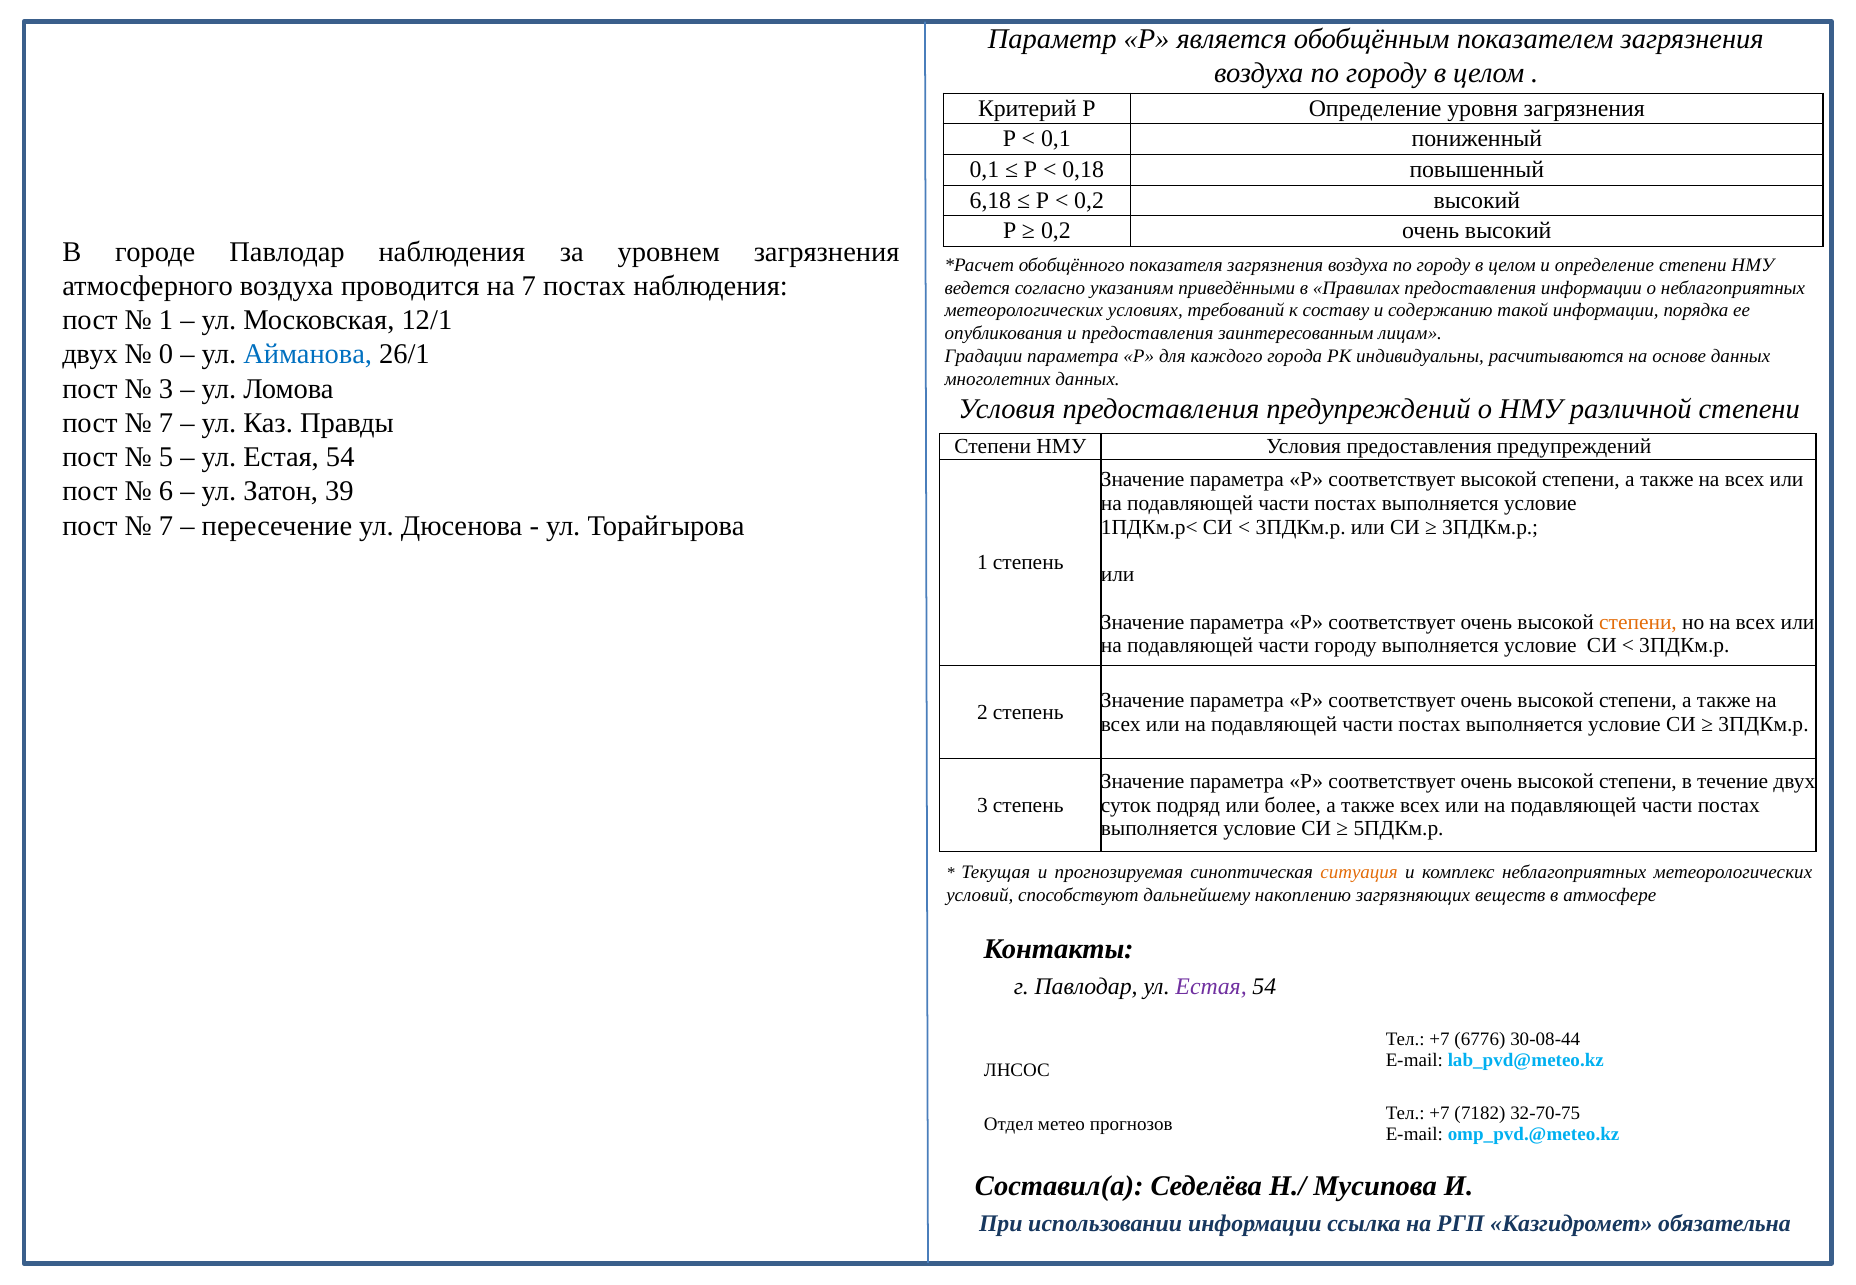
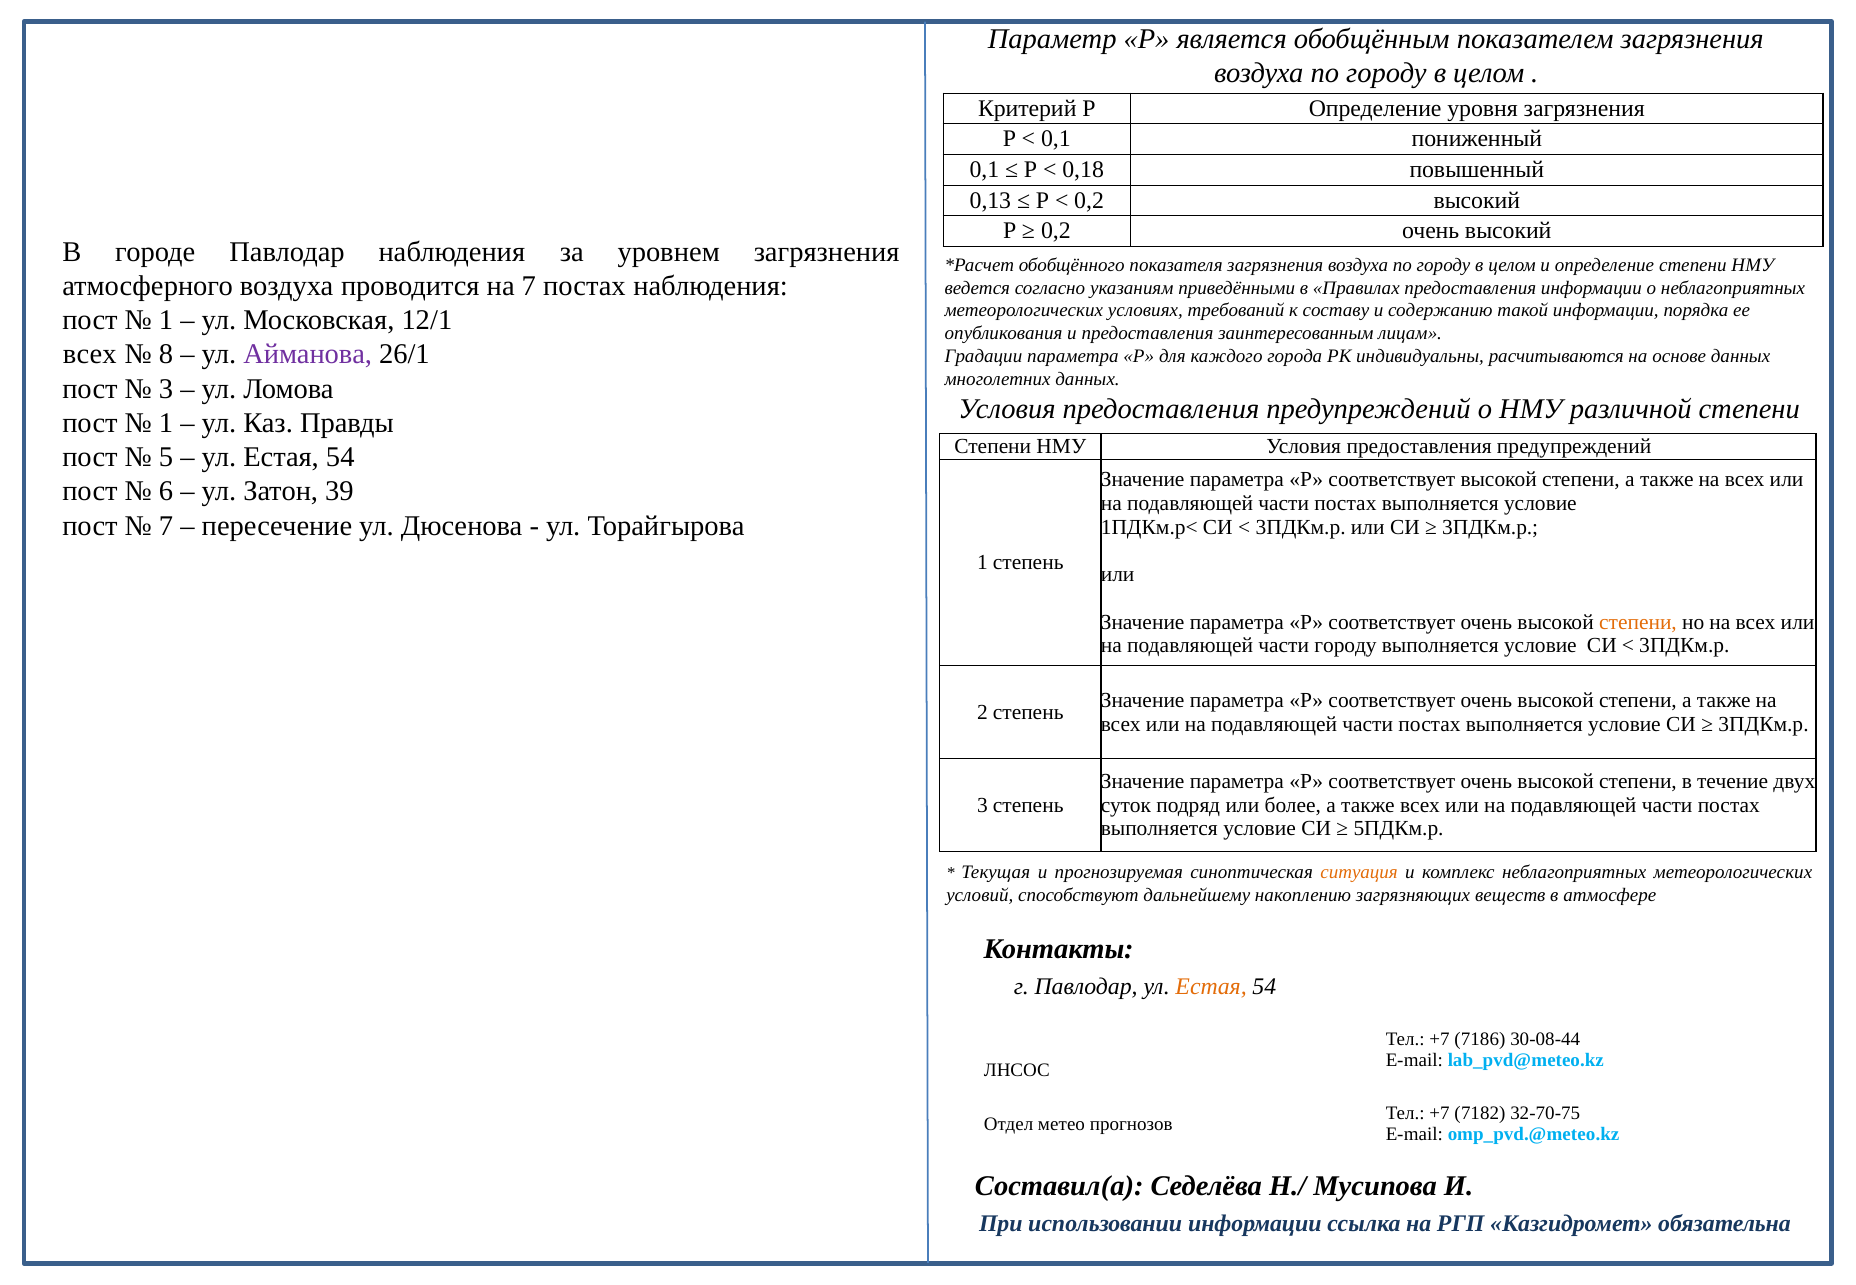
6,18: 6,18 -> 0,13
двух at (90, 354): двух -> всех
0: 0 -> 8
Айманова colour: blue -> purple
7 at (166, 423): 7 -> 1
Естая at (1211, 987) colour: purple -> orange
6776: 6776 -> 7186
